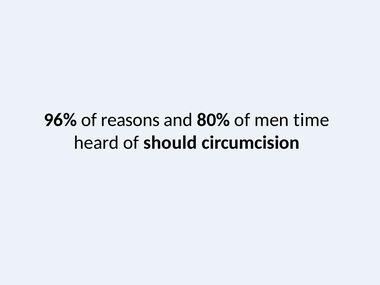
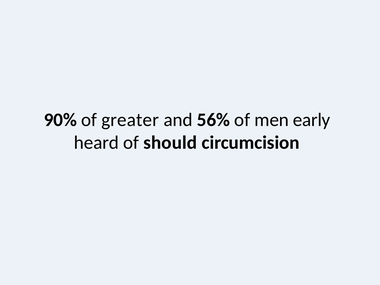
96%: 96% -> 90%
reasons: reasons -> greater
80%: 80% -> 56%
time: time -> early
